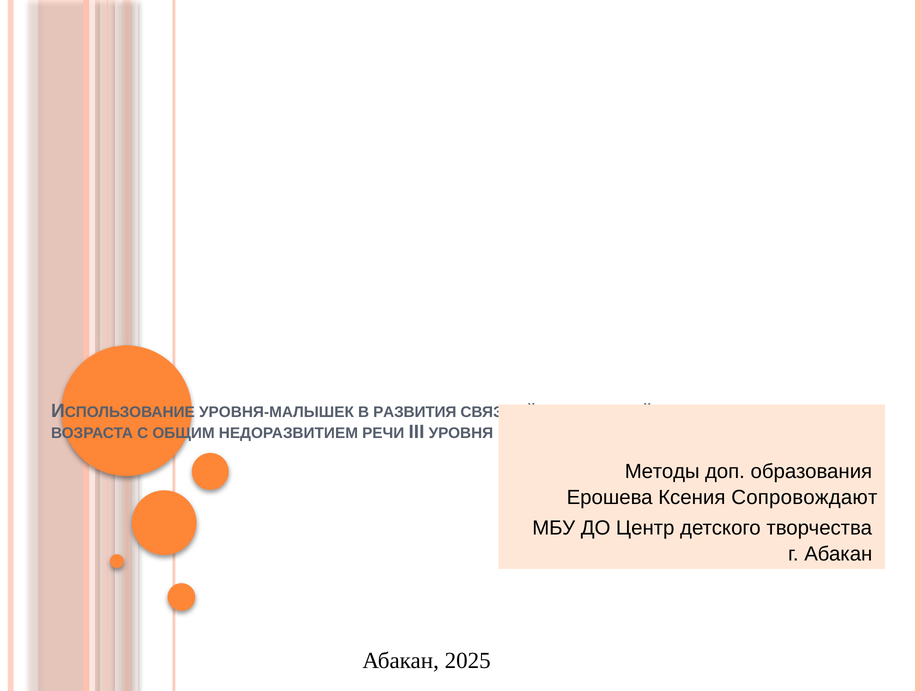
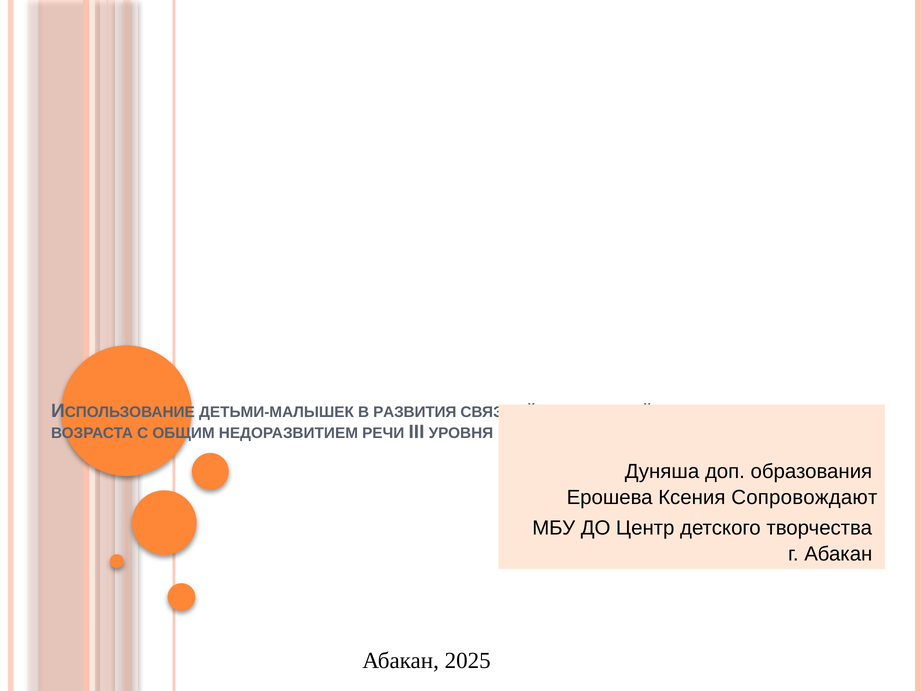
УРОВНЯ-МАЛЫШЕК: УРОВНЯ-МАЛЫШЕК -> ДЕТЬМИ-МАЛЫШЕК
Методы: Методы -> Дуняша
